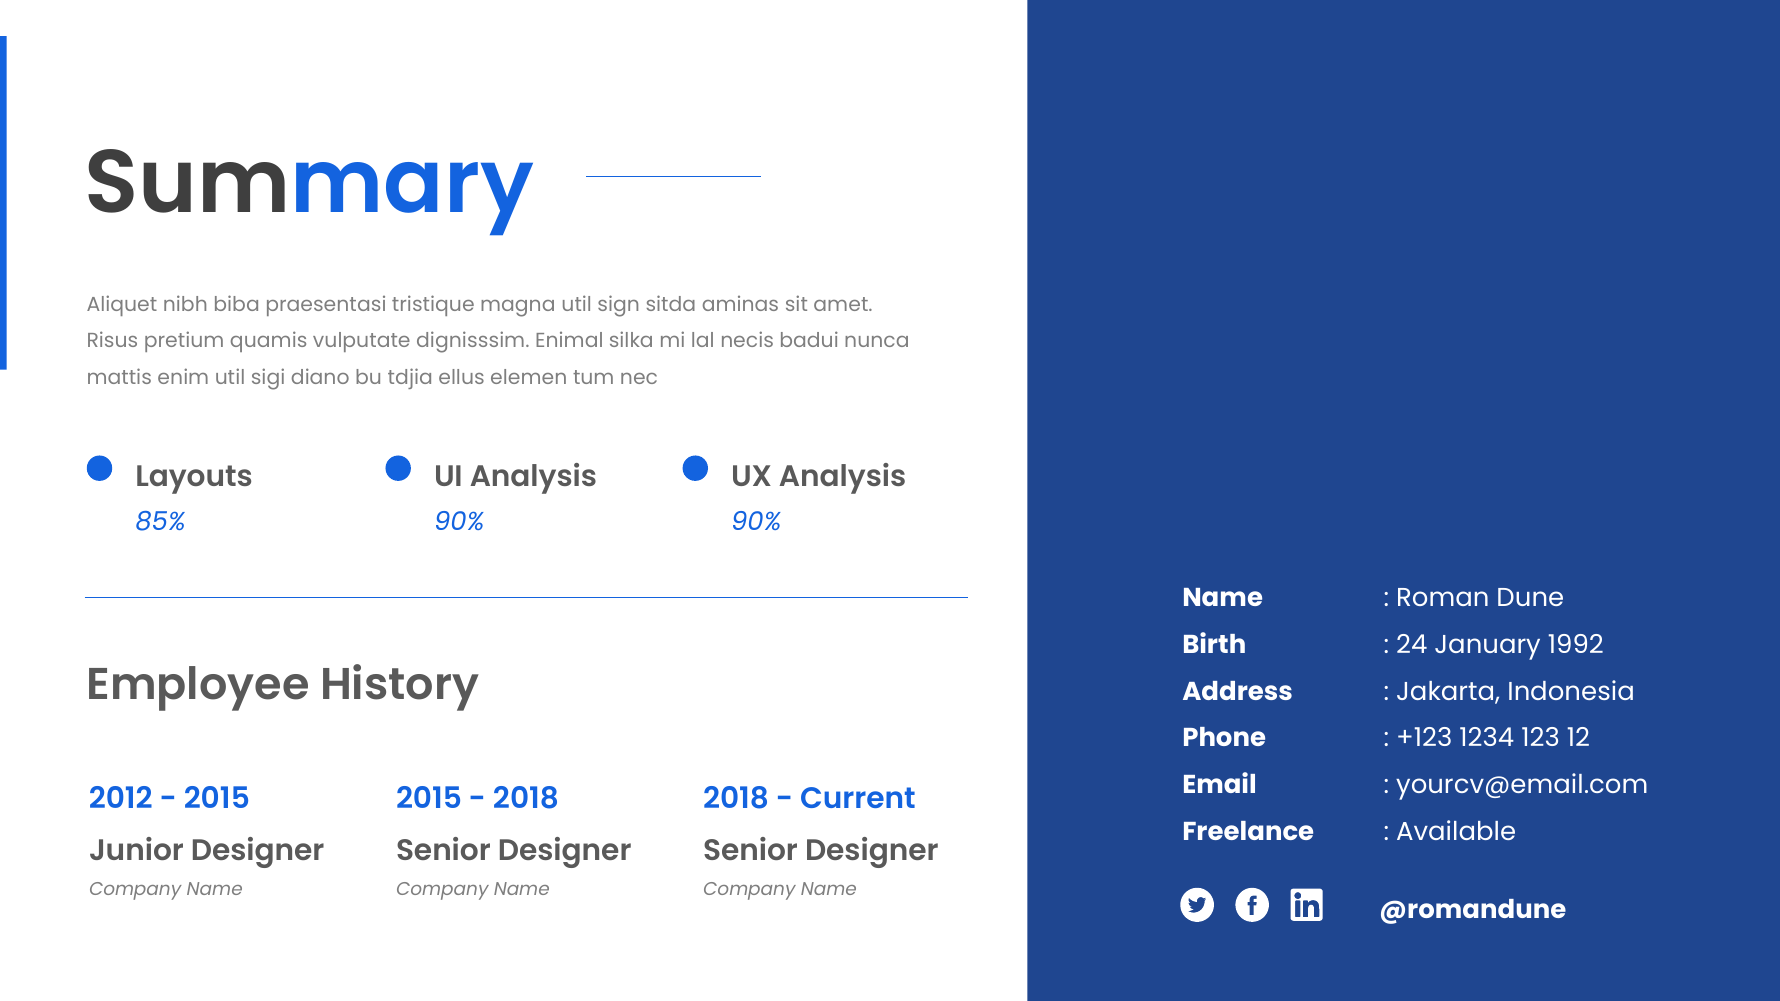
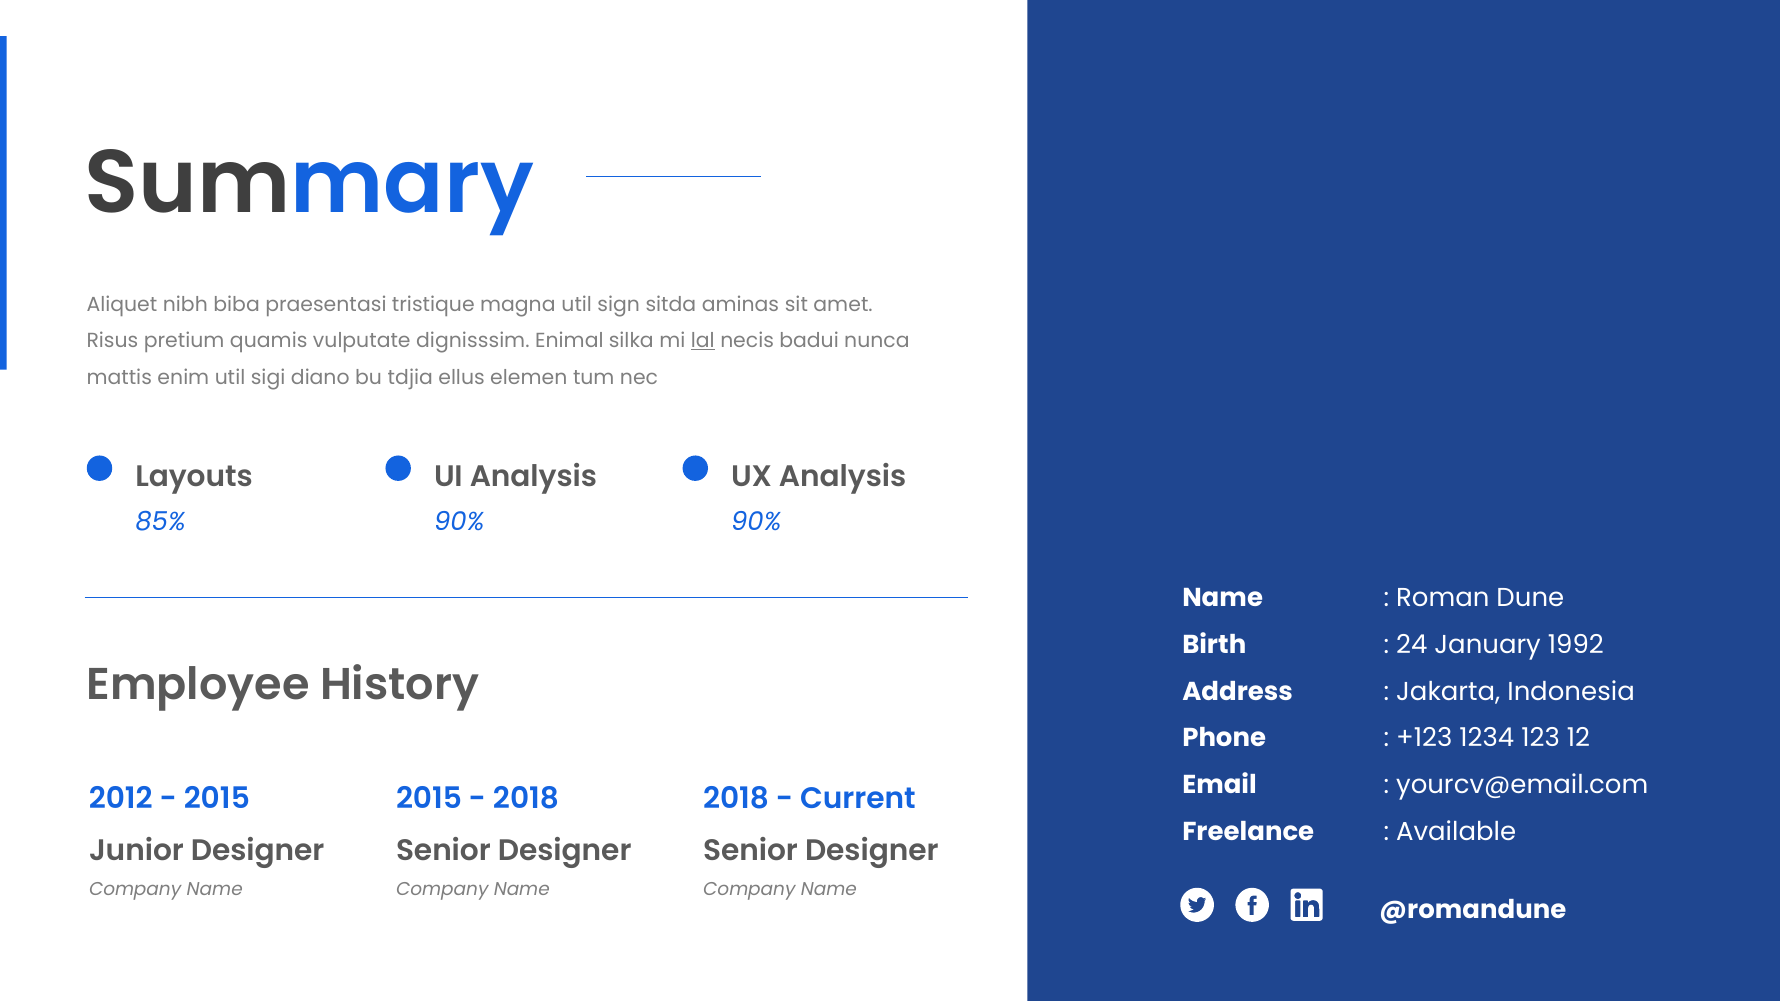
lal underline: none -> present
